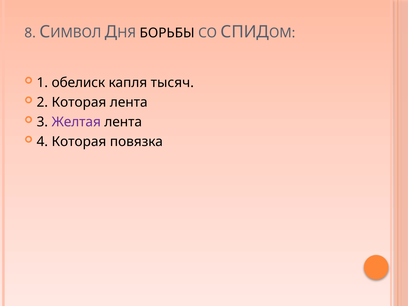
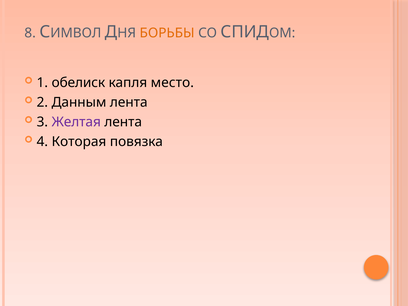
БОРЬБЫ colour: black -> orange
тысяч: тысяч -> место
2 Которая: Которая -> Данным
